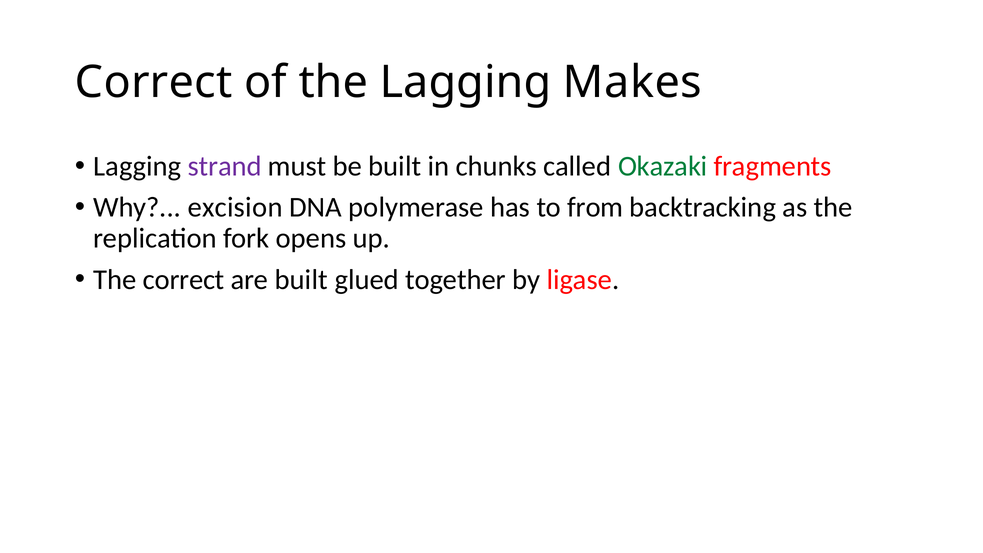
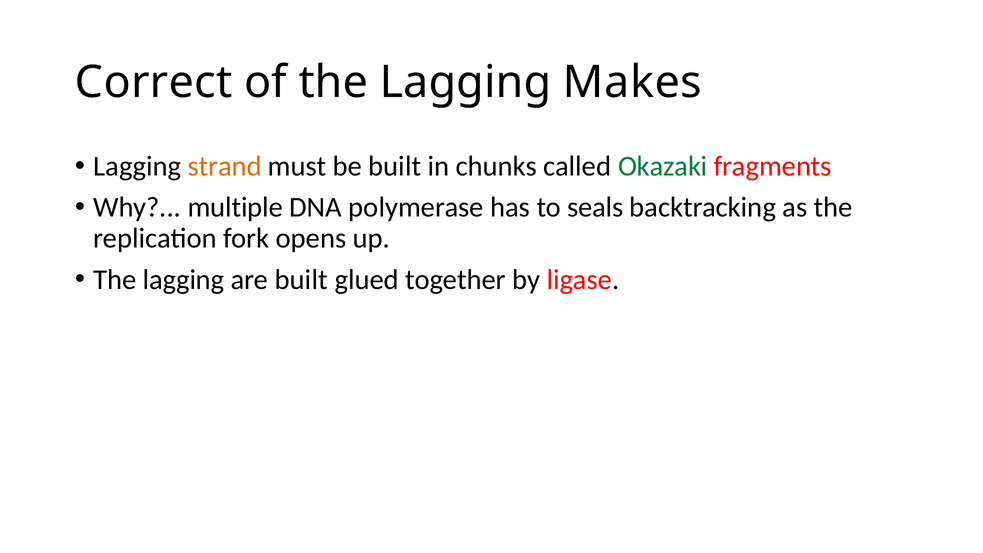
strand colour: purple -> orange
excision: excision -> multiple
from: from -> seals
correct at (184, 280): correct -> lagging
